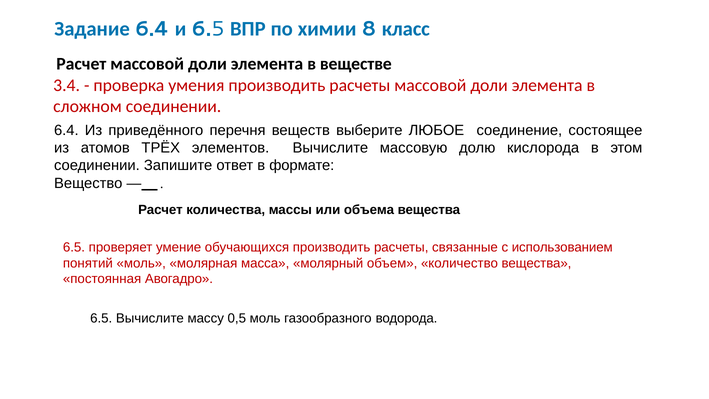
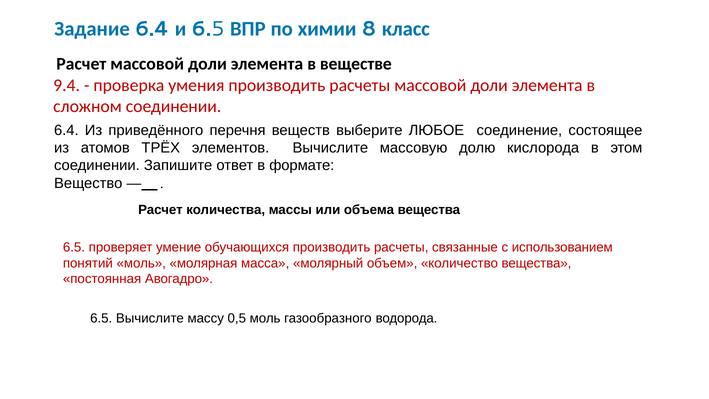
3.4: 3.4 -> 9.4
